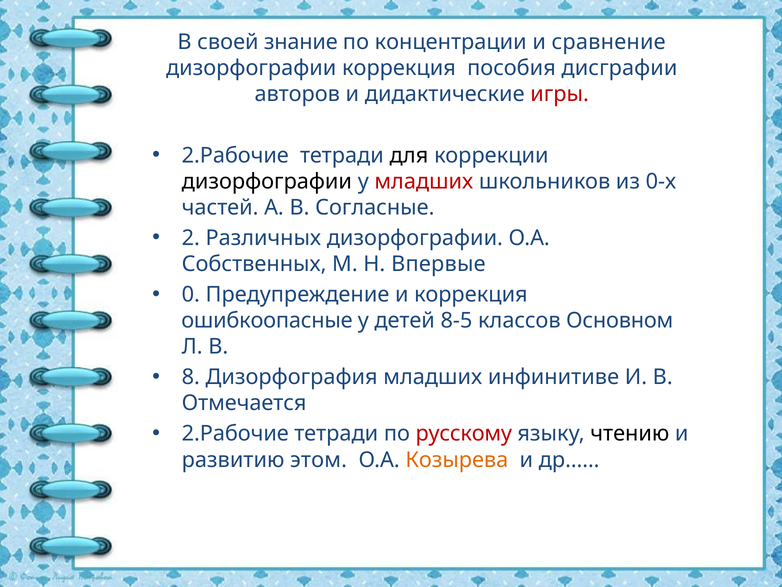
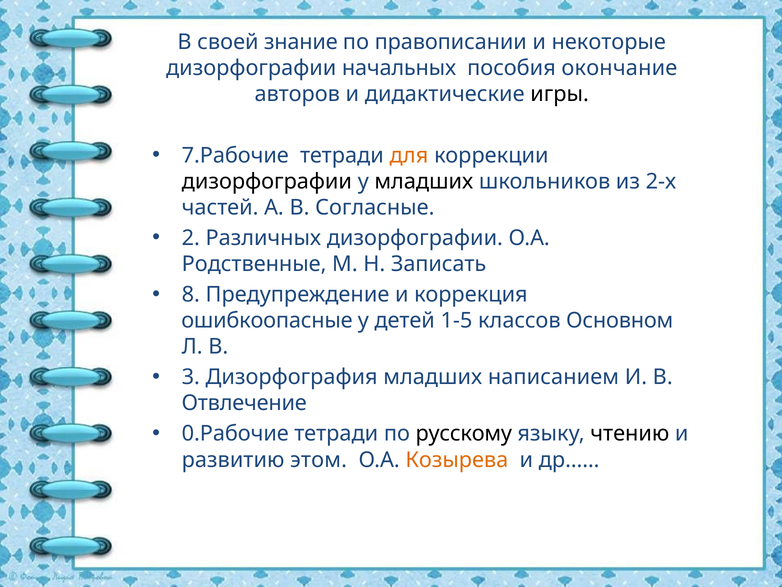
концентрации: концентрации -> правописании
сравнение: сравнение -> некоторые
дизорфографии коррекция: коррекция -> начальных
дисграфии: дисграфии -> окончание
игры colour: red -> black
2.Рабочие at (235, 155): 2.Рабочие -> 7.Рабочие
для colour: black -> orange
младших at (424, 181) colour: red -> black
0-х: 0-х -> 2-х
Собственных: Собственных -> Родственные
Впервые: Впервые -> Записать
0: 0 -> 8
8-5: 8-5 -> 1-5
8: 8 -> 3
инфинитиве: инфинитиве -> написанием
Отмечается: Отмечается -> Отвлечение
2.Рабочие at (235, 433): 2.Рабочие -> 0.Рабочие
русскому colour: red -> black
